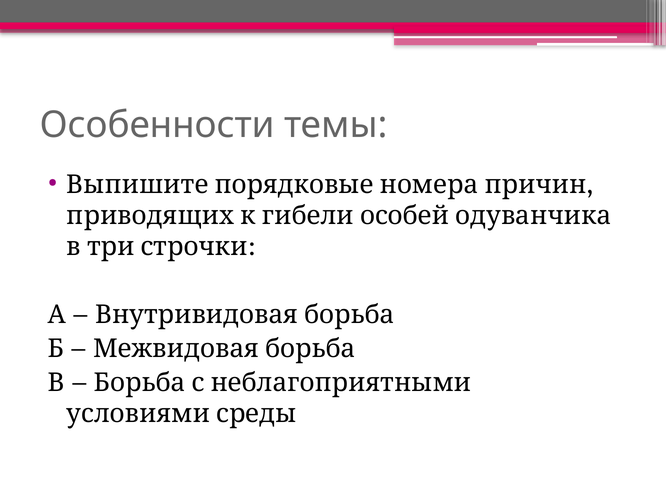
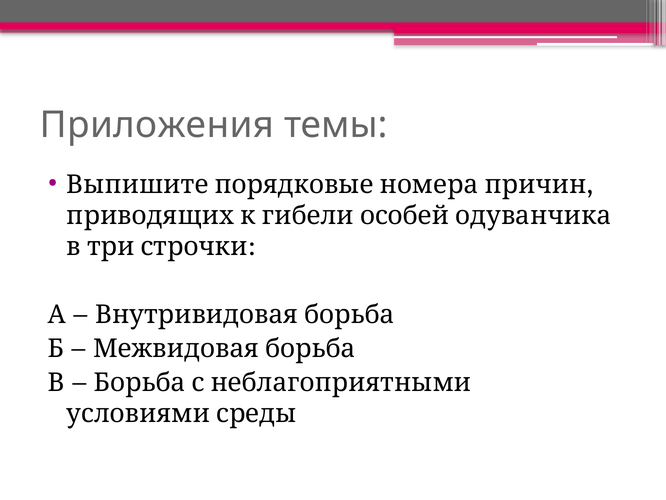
Особенности: Особенности -> Приложения
